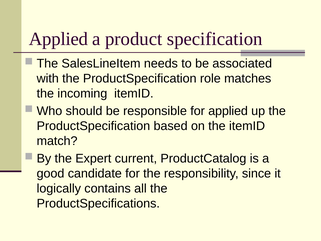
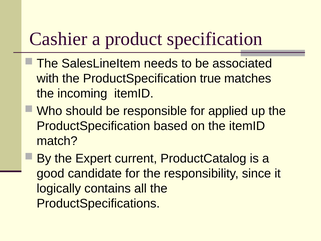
Applied at (58, 39): Applied -> Cashier
role: role -> true
